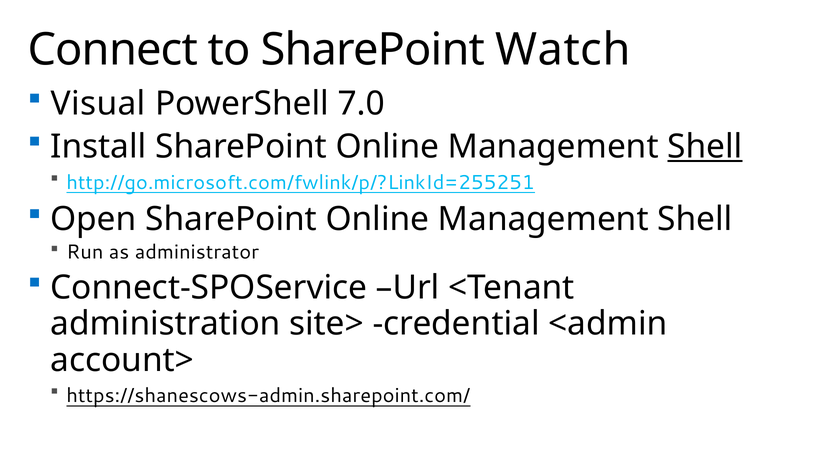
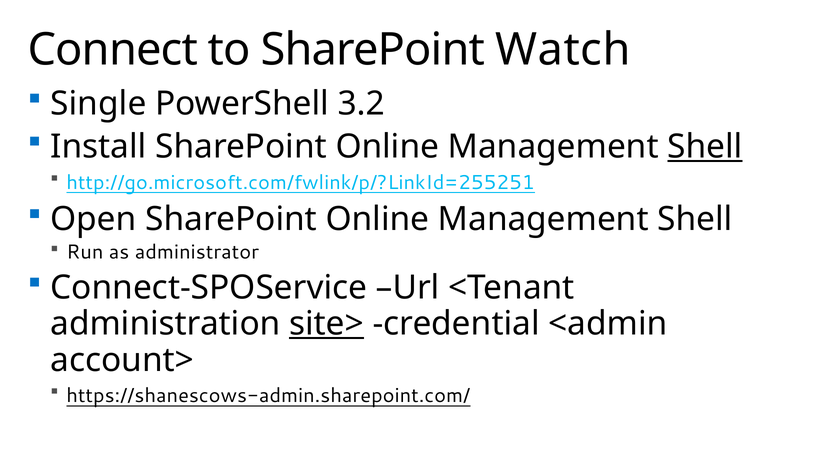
Visual: Visual -> Single
7.0: 7.0 -> 3.2
site> underline: none -> present
